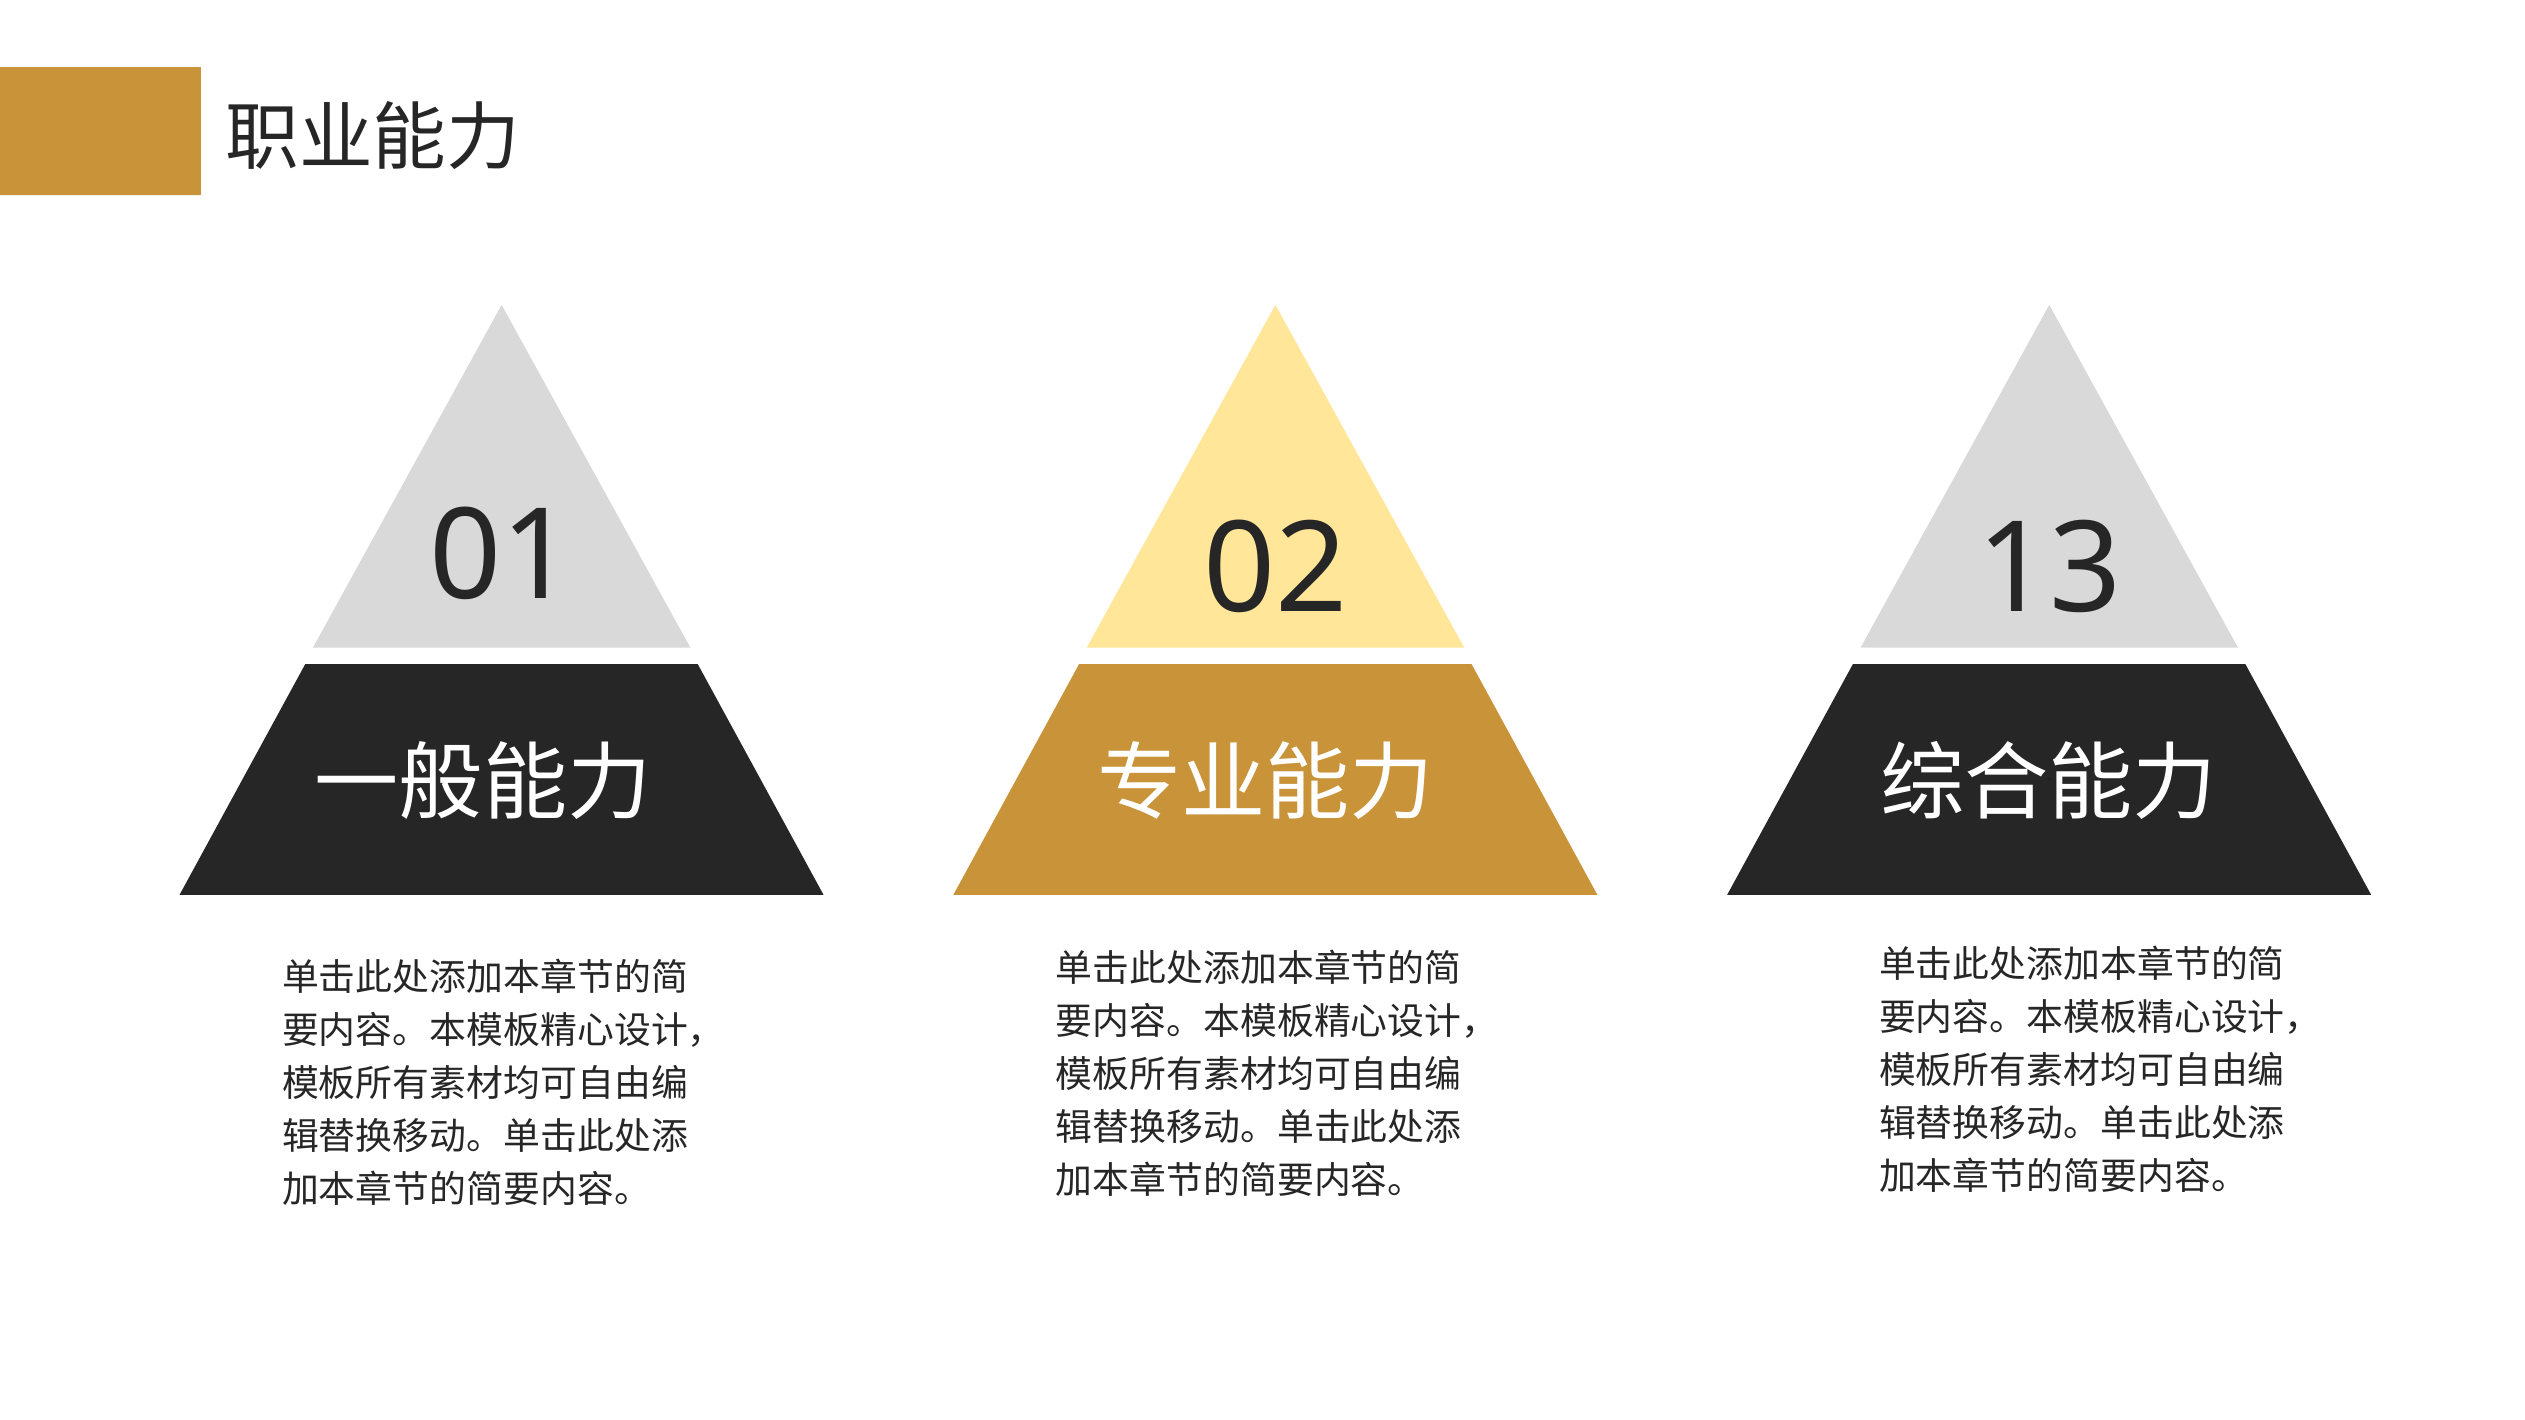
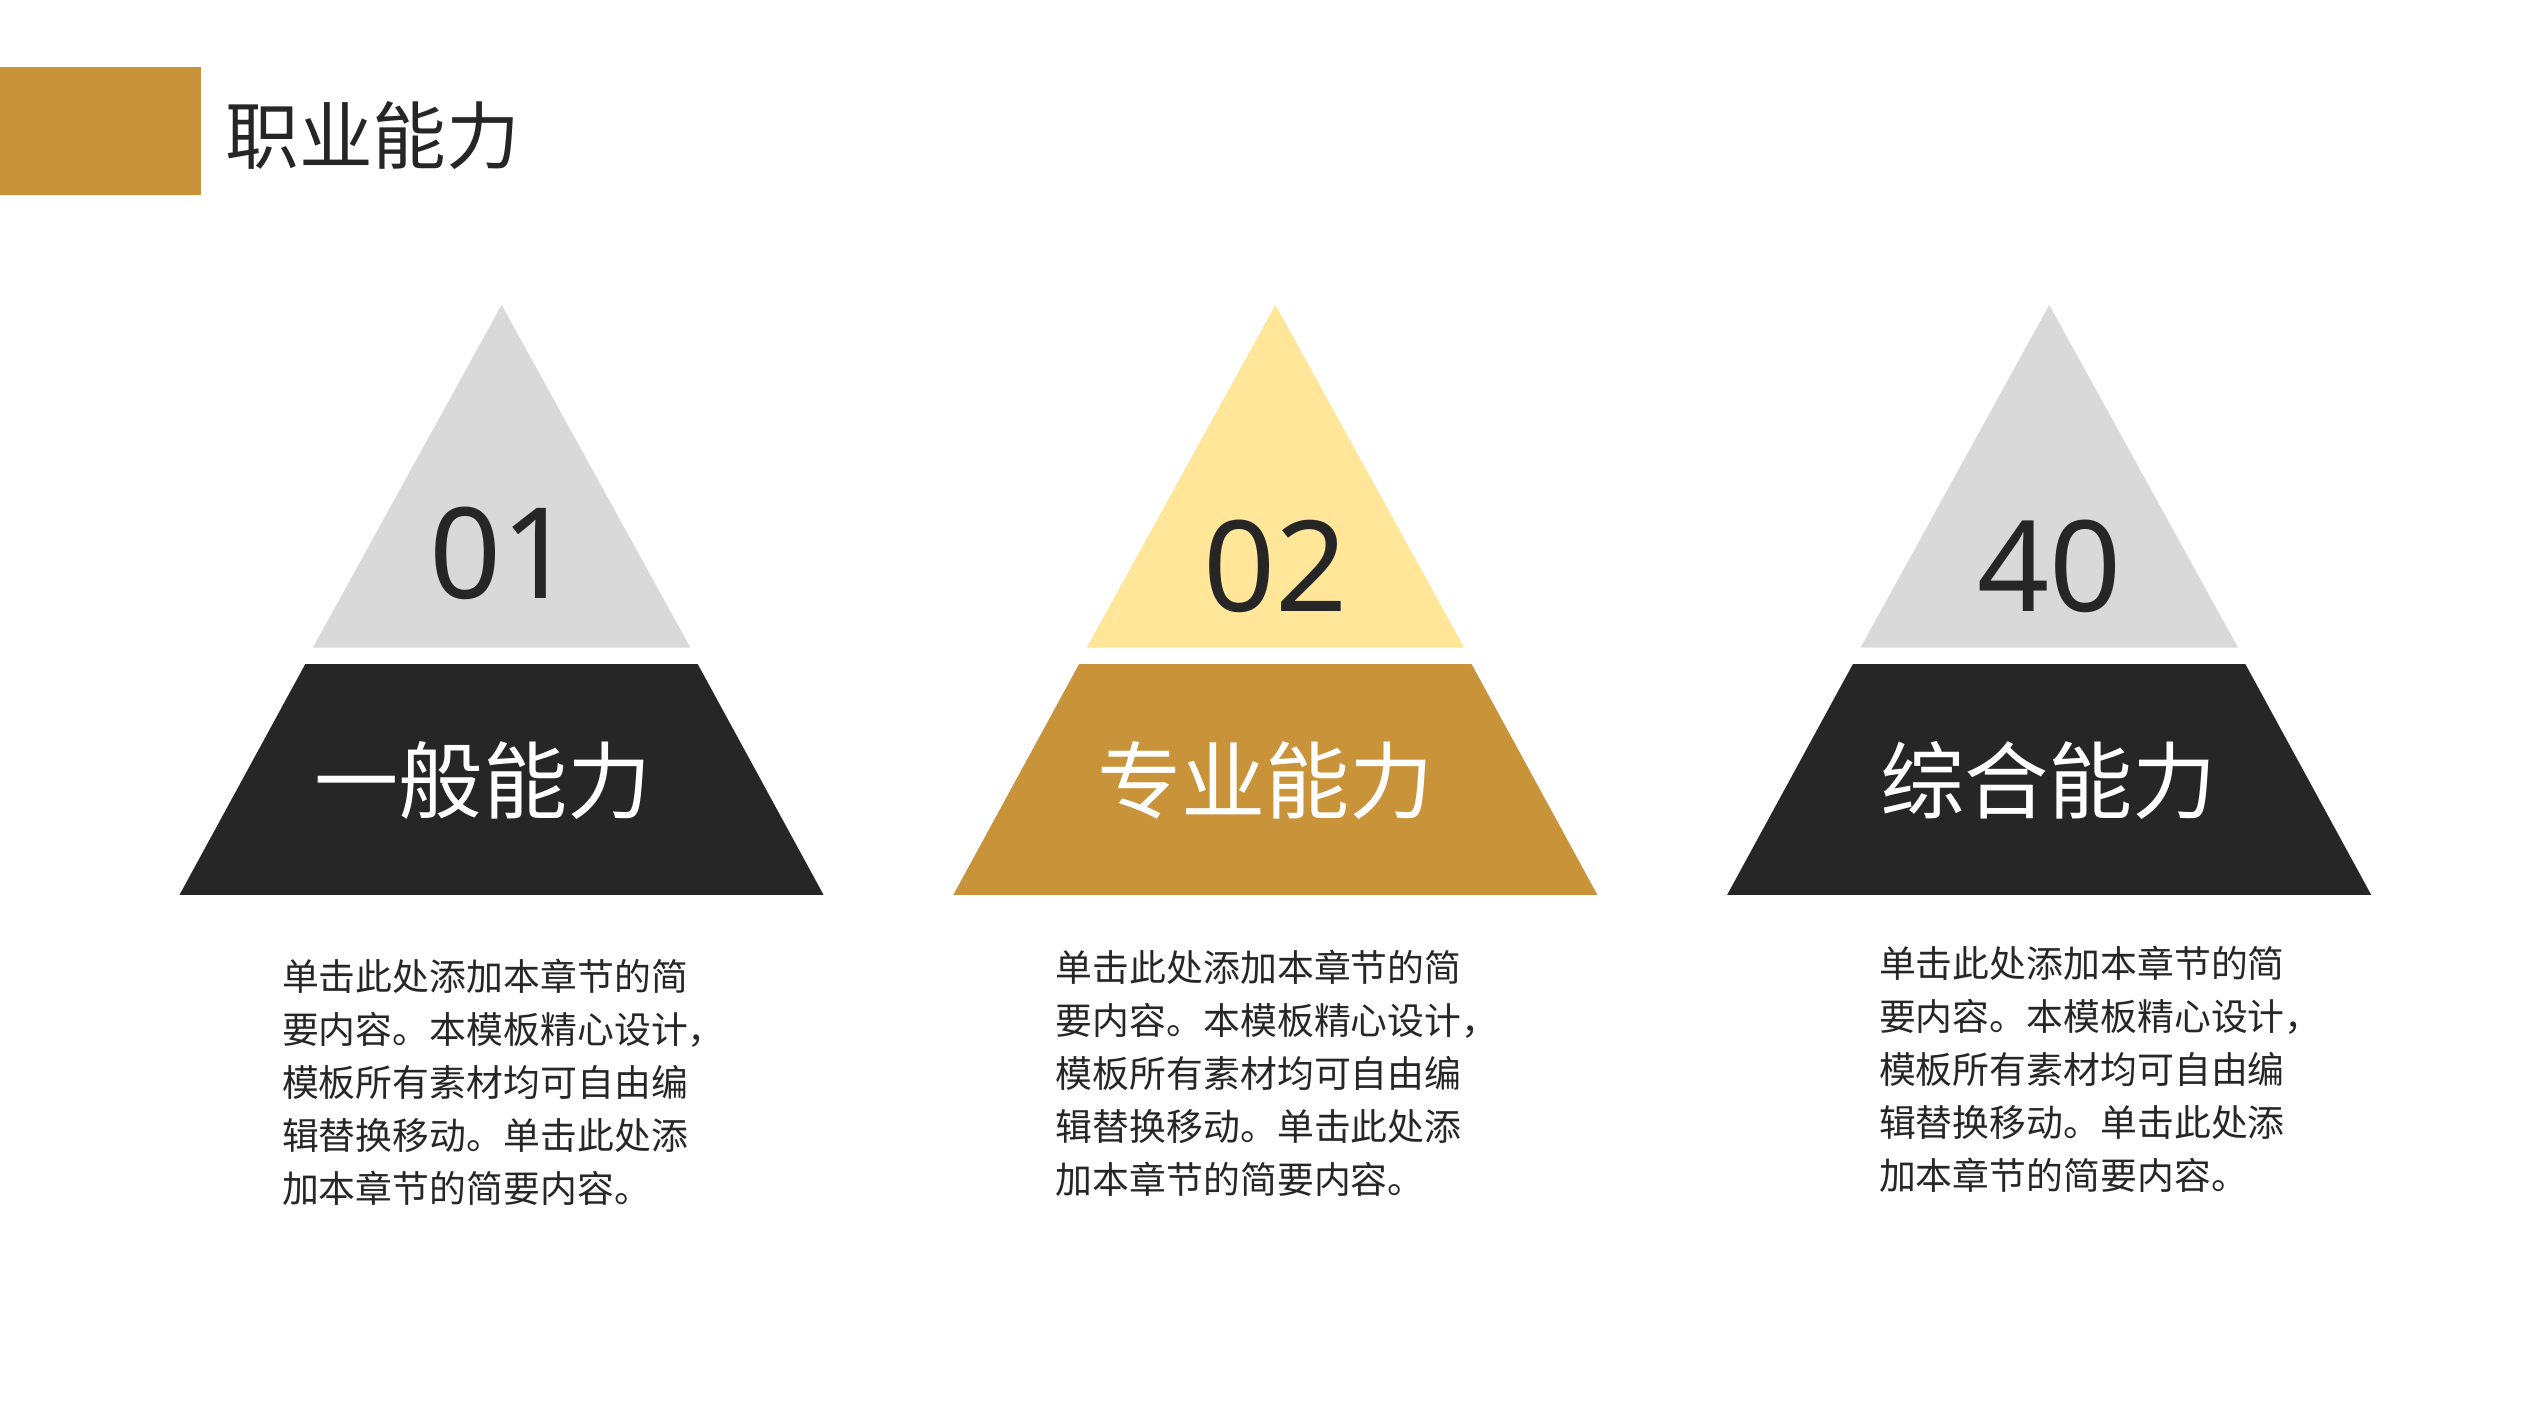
13: 13 -> 40
